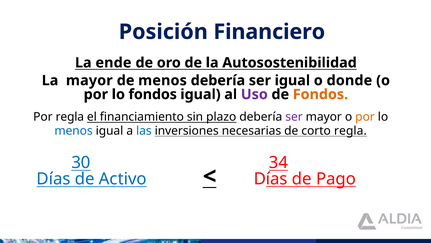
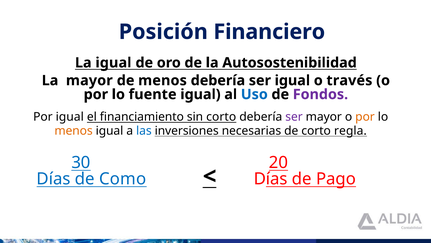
La ende: ende -> igual
donde: donde -> través
lo fondos: fondos -> fuente
Uso colour: purple -> blue
Fondos at (320, 94) colour: orange -> purple
Por regla: regla -> igual
sin plazo: plazo -> corto
menos at (74, 130) colour: blue -> orange
34: 34 -> 20
Activo: Activo -> Como
